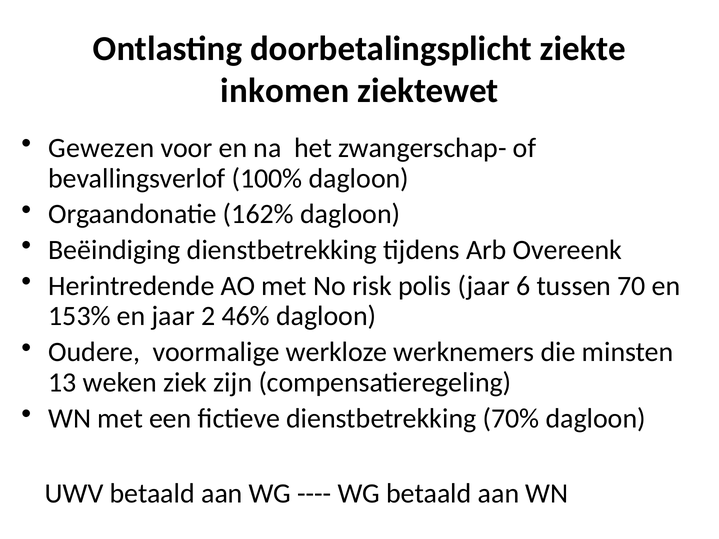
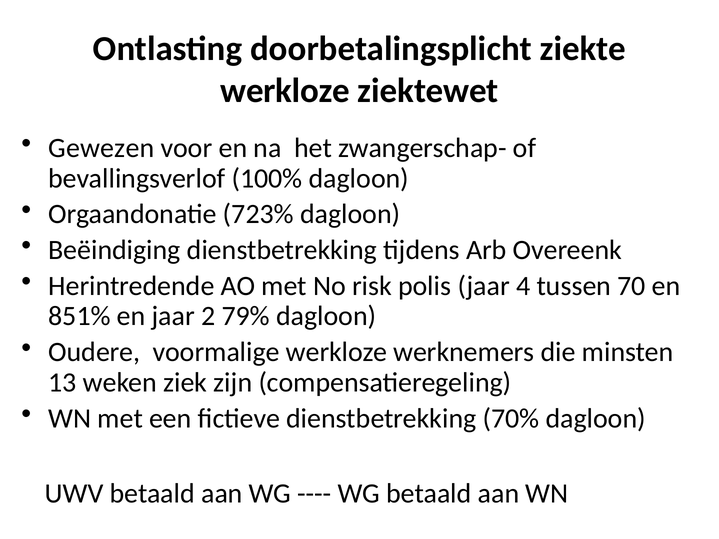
inkomen at (285, 91): inkomen -> werkloze
162%: 162% -> 723%
6: 6 -> 4
153%: 153% -> 851%
46%: 46% -> 79%
